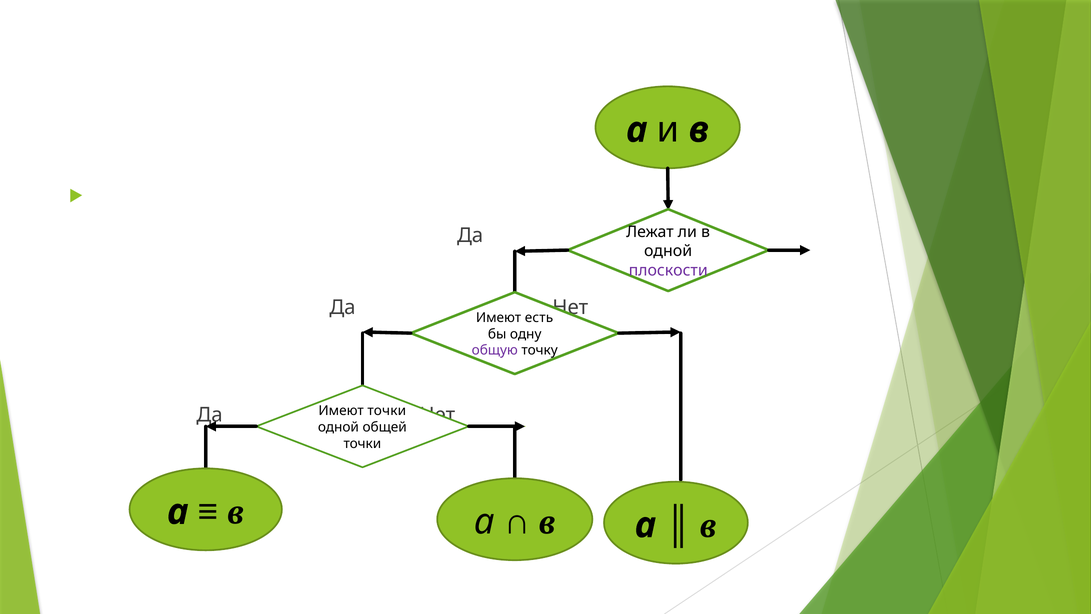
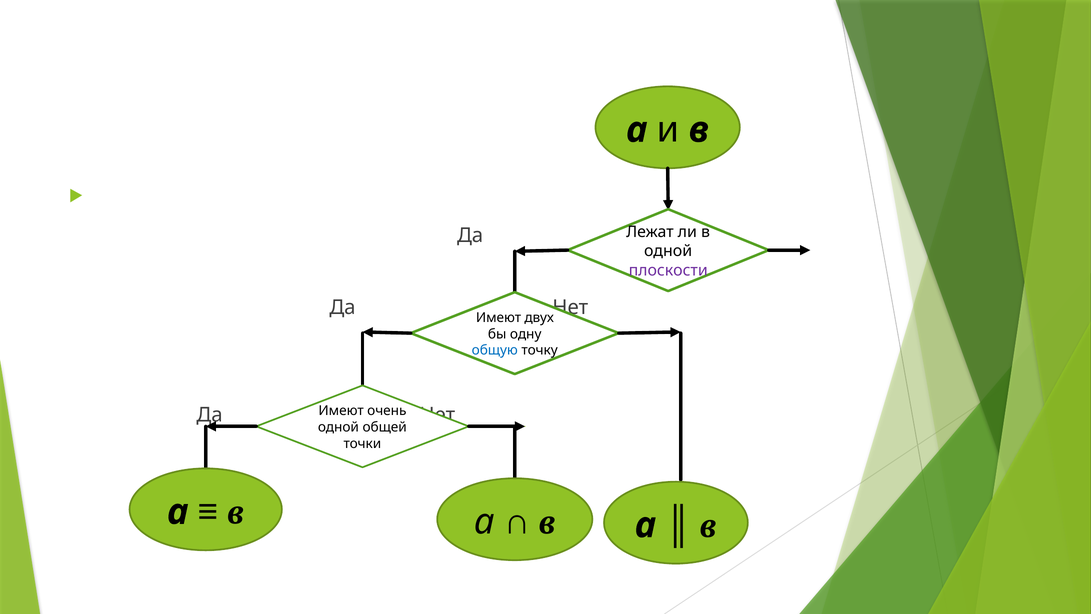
есть: есть -> двух
общую colour: purple -> blue
Имеют точки: точки -> очень
